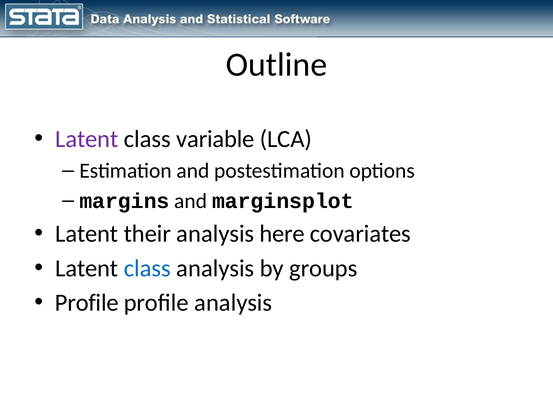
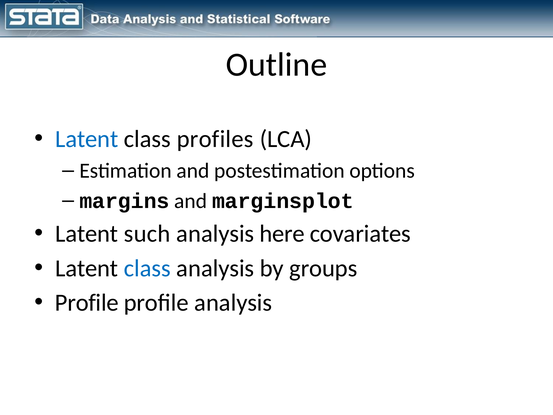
Latent at (87, 139) colour: purple -> blue
variable: variable -> profiles
their: their -> such
